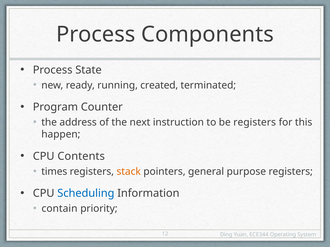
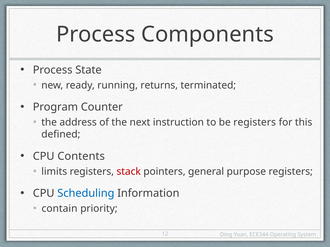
created: created -> returns
happen: happen -> defined
times: times -> limits
stack colour: orange -> red
